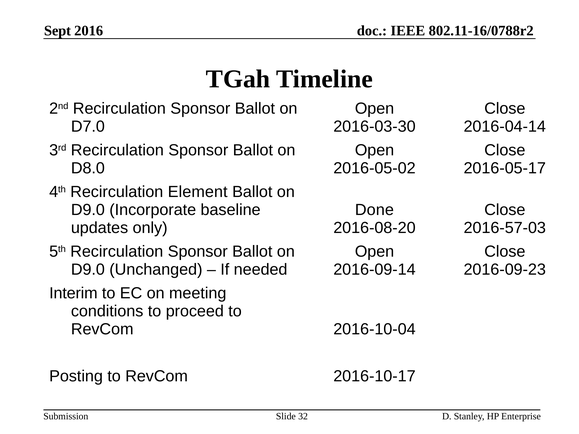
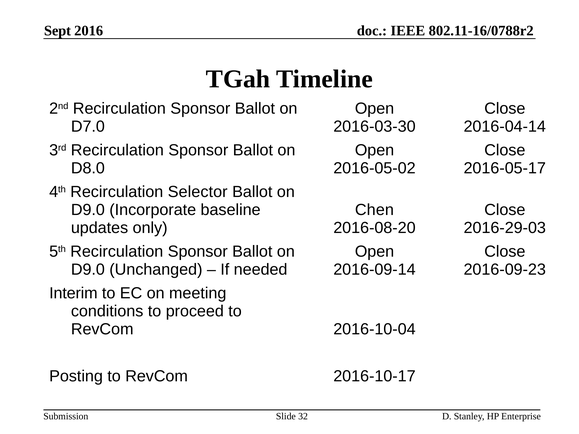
Element: Element -> Selector
Done: Done -> Chen
2016-57-03: 2016-57-03 -> 2016-29-03
